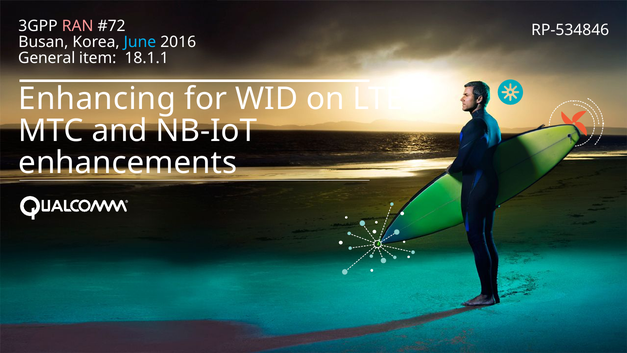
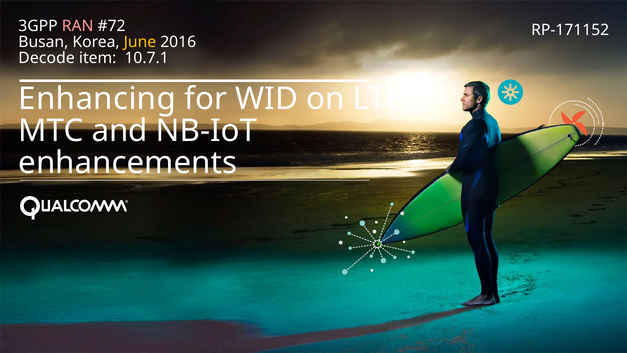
RP-534846: RP-534846 -> RP-171152
June colour: light blue -> yellow
General: General -> Decode
18.1.1: 18.1.1 -> 10.7.1
